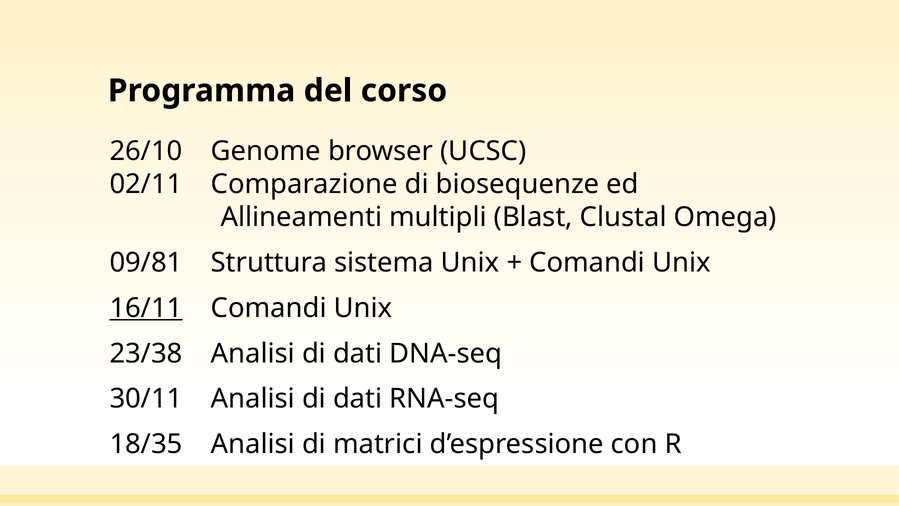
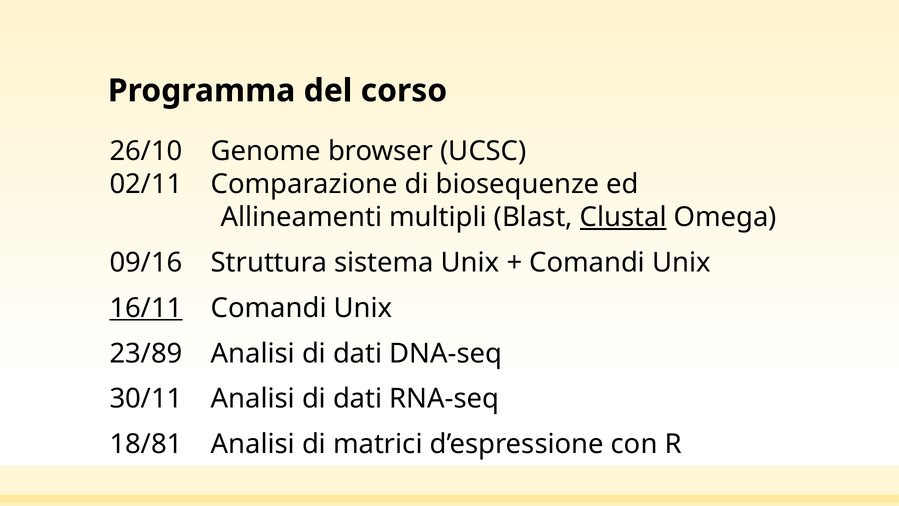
Clustal underline: none -> present
09/81: 09/81 -> 09/16
23/38: 23/38 -> 23/89
18/35: 18/35 -> 18/81
